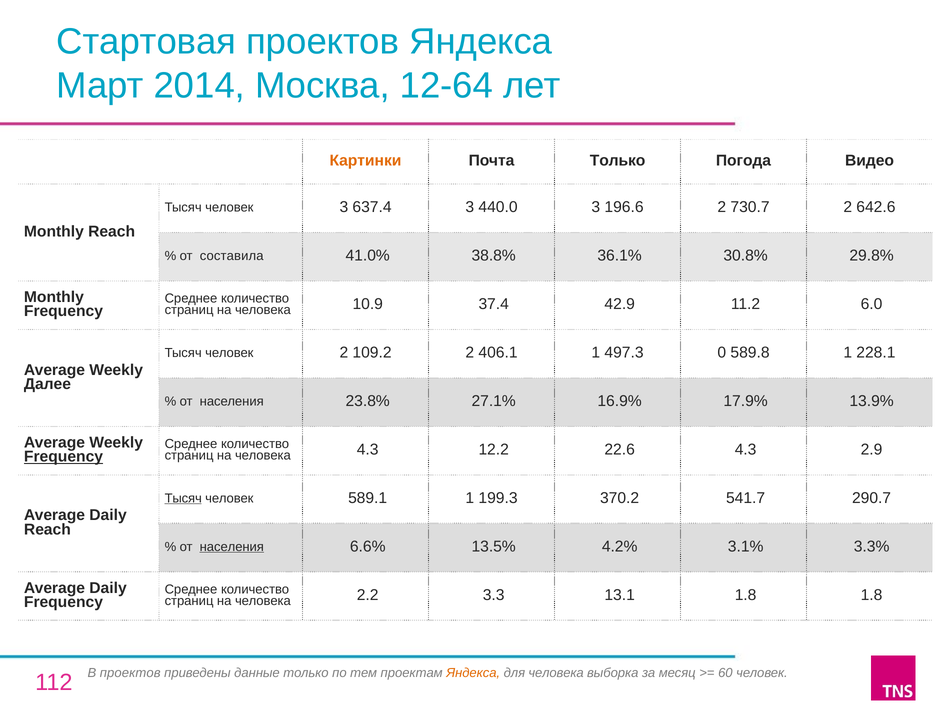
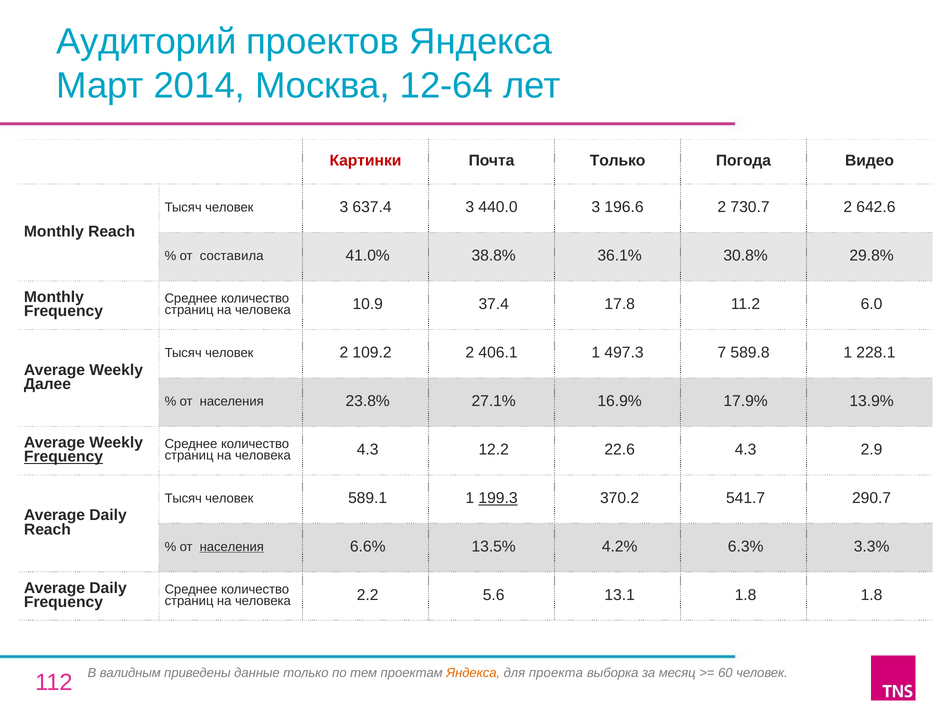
Стартовая: Стартовая -> Аудиторий
Картинки colour: orange -> red
42.9: 42.9 -> 17.8
0: 0 -> 7
Тысяч at (183, 498) underline: present -> none
199.3 underline: none -> present
3.1%: 3.1% -> 6.3%
3.3: 3.3 -> 5.6
В проектов: проектов -> валидным
для человека: человека -> проекта
